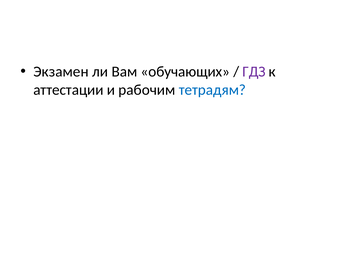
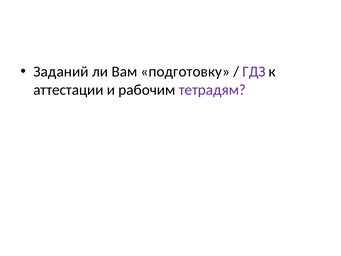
Экзамен: Экзамен -> Заданий
обучающих: обучающих -> подготовку
тетрадям colour: blue -> purple
